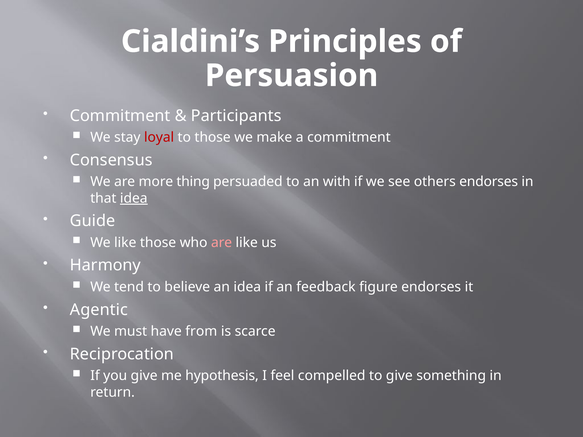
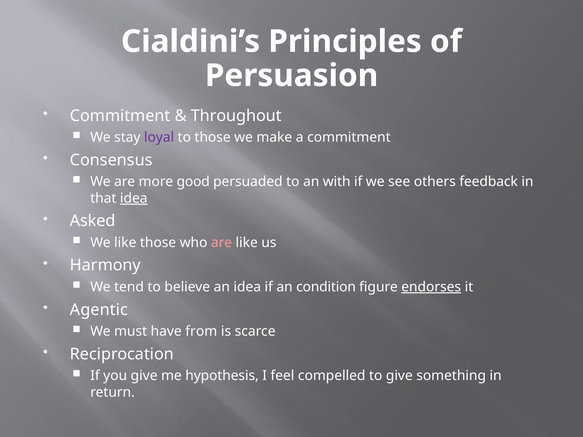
Participants: Participants -> Throughout
loyal colour: red -> purple
thing: thing -> good
others endorses: endorses -> feedback
Guide: Guide -> Asked
feedback: feedback -> condition
endorses at (431, 287) underline: none -> present
